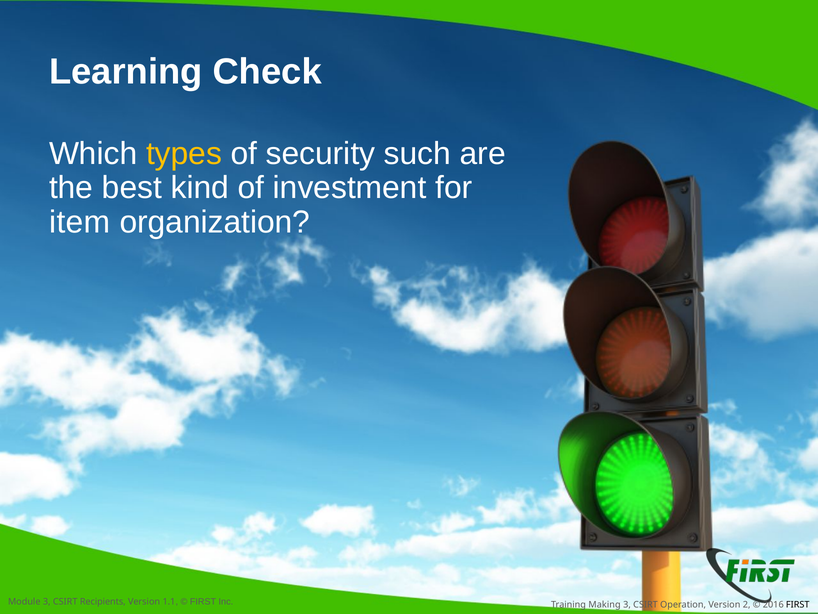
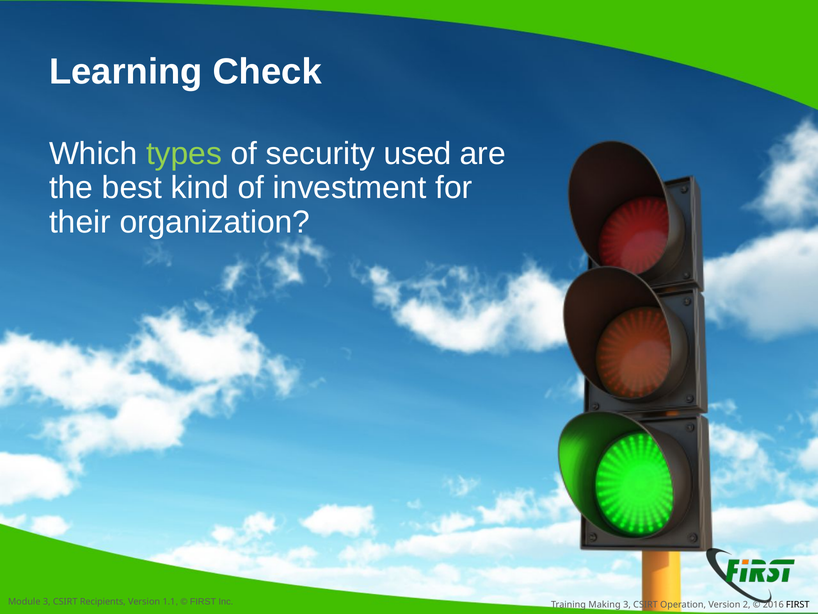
types colour: yellow -> light green
such: such -> used
item: item -> their
